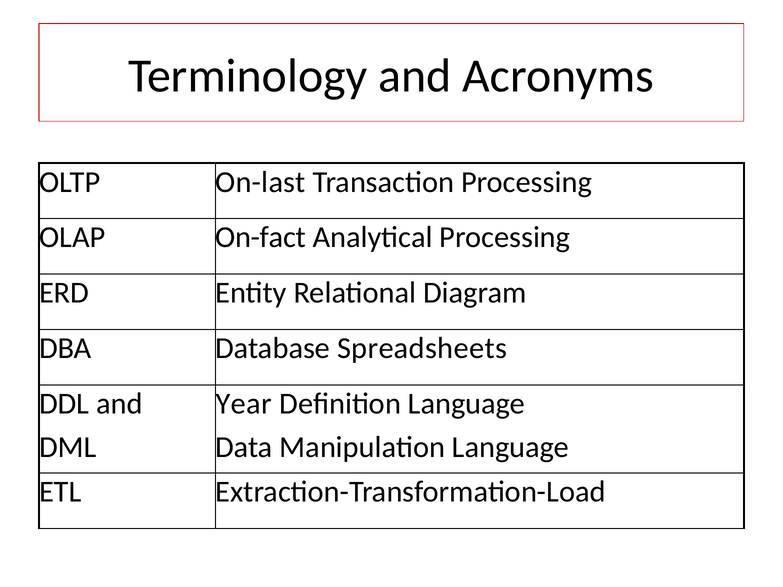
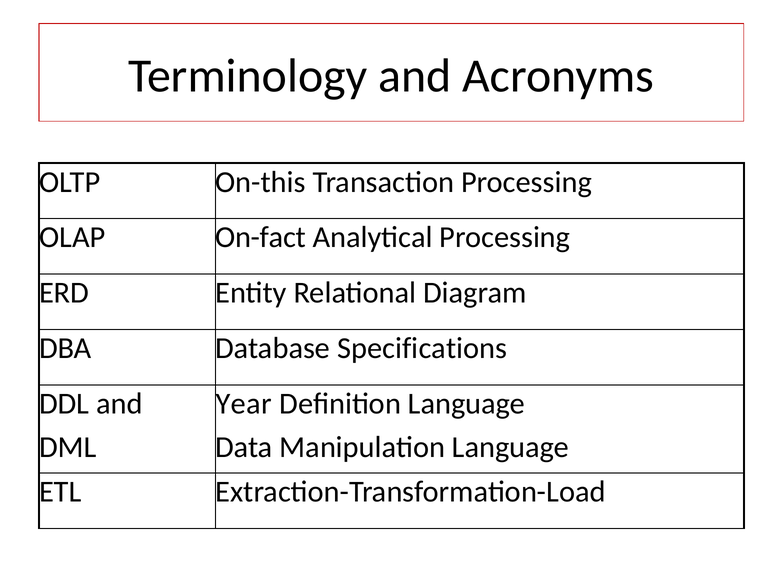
On-last: On-last -> On-this
Spreadsheets: Spreadsheets -> Specifications
